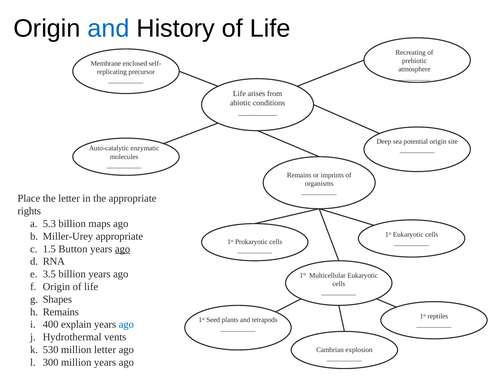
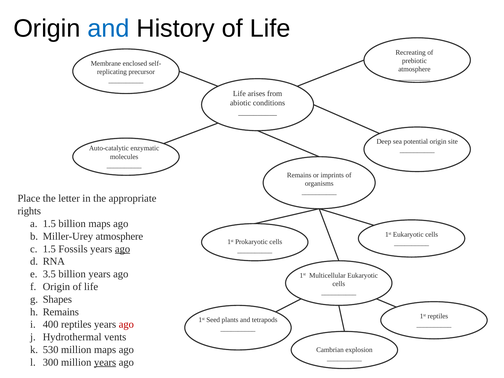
5.3 at (49, 224): 5.3 -> 1.5
Miller-Urey appropriate: appropriate -> atmosphere
Button: Button -> Fossils
400 explain: explain -> reptiles
ago at (126, 324) colour: blue -> red
million letter: letter -> maps
years at (105, 362) underline: none -> present
